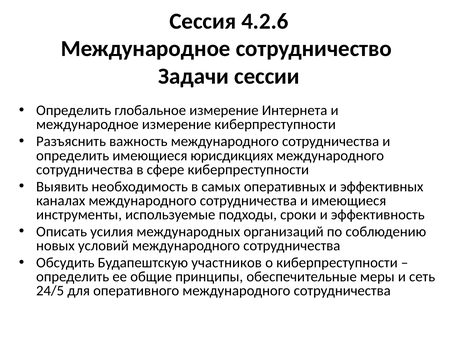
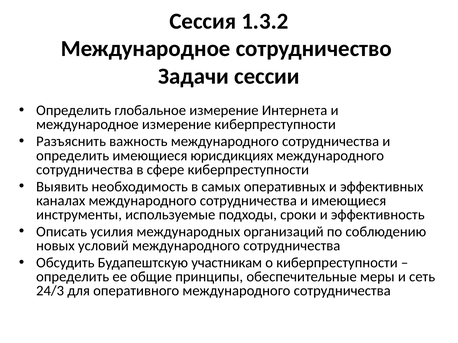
4.2.6: 4.2.6 -> 1.3.2
участников: участников -> участникам
24/5: 24/5 -> 24/3
